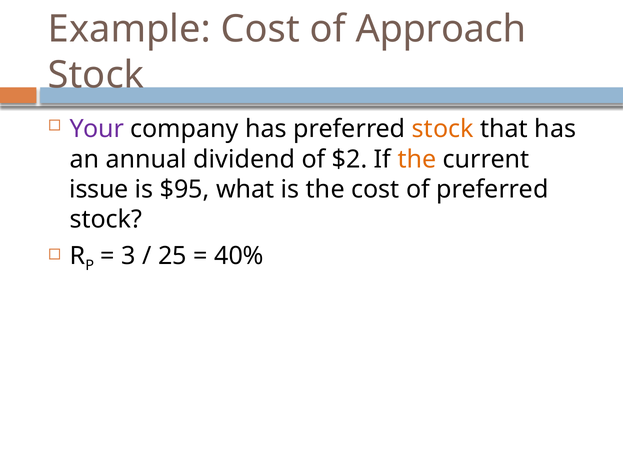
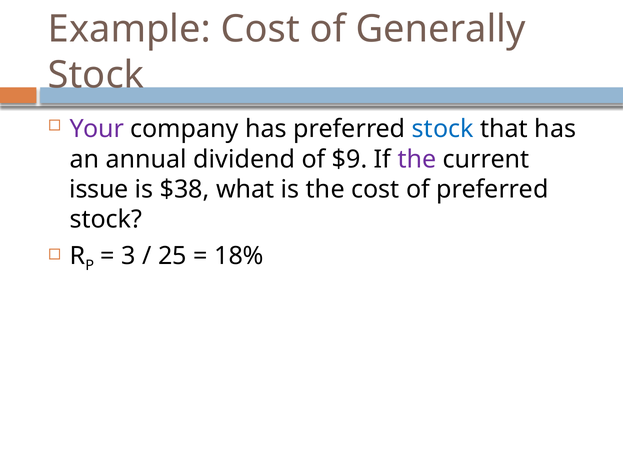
Approach: Approach -> Generally
stock at (443, 129) colour: orange -> blue
$2: $2 -> $9
the at (417, 159) colour: orange -> purple
$95: $95 -> $38
40%: 40% -> 18%
